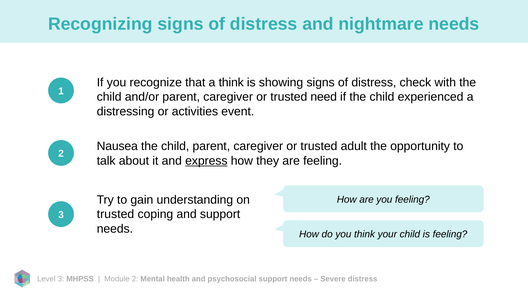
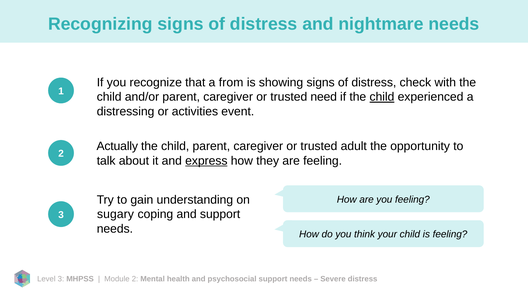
a think: think -> from
child at (382, 97) underline: none -> present
Nausea: Nausea -> Actually
trusted at (115, 214): trusted -> sugary
